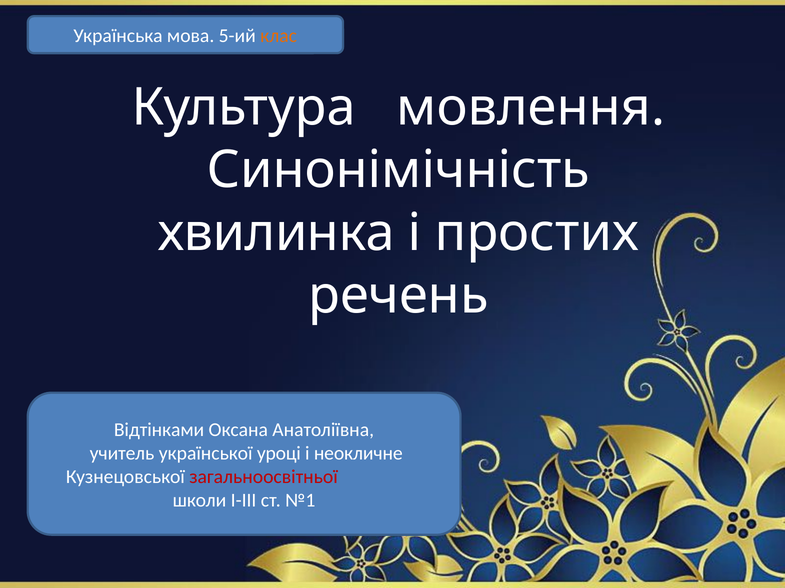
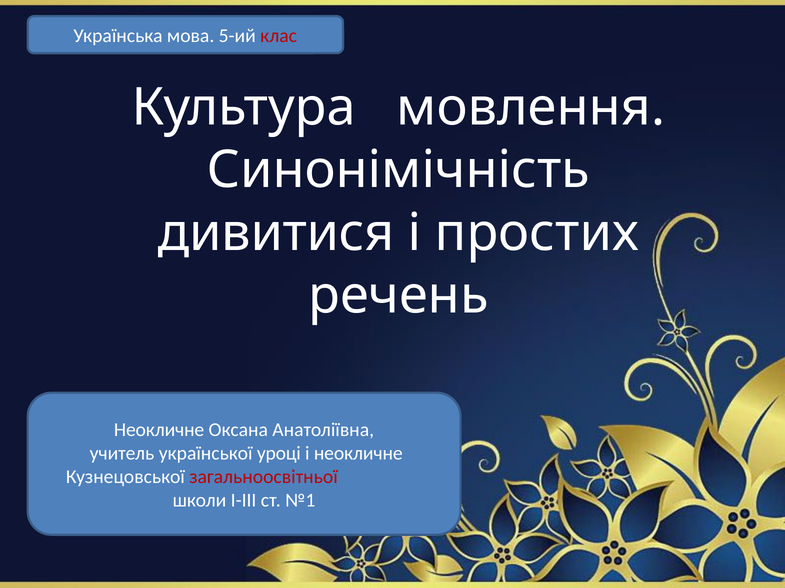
клас colour: orange -> red
хвилинка: хвилинка -> дивитися
Відтінками at (159, 430): Відтінками -> Неокличне
